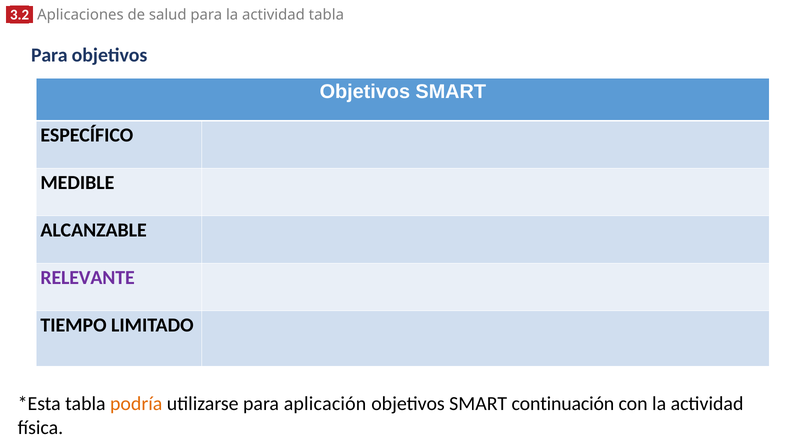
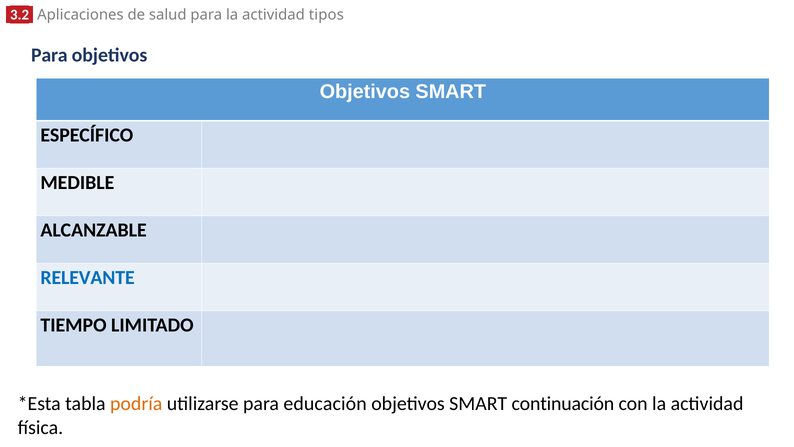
actividad tabla: tabla -> tipos
RELEVANTE colour: purple -> blue
aplicación: aplicación -> educación
